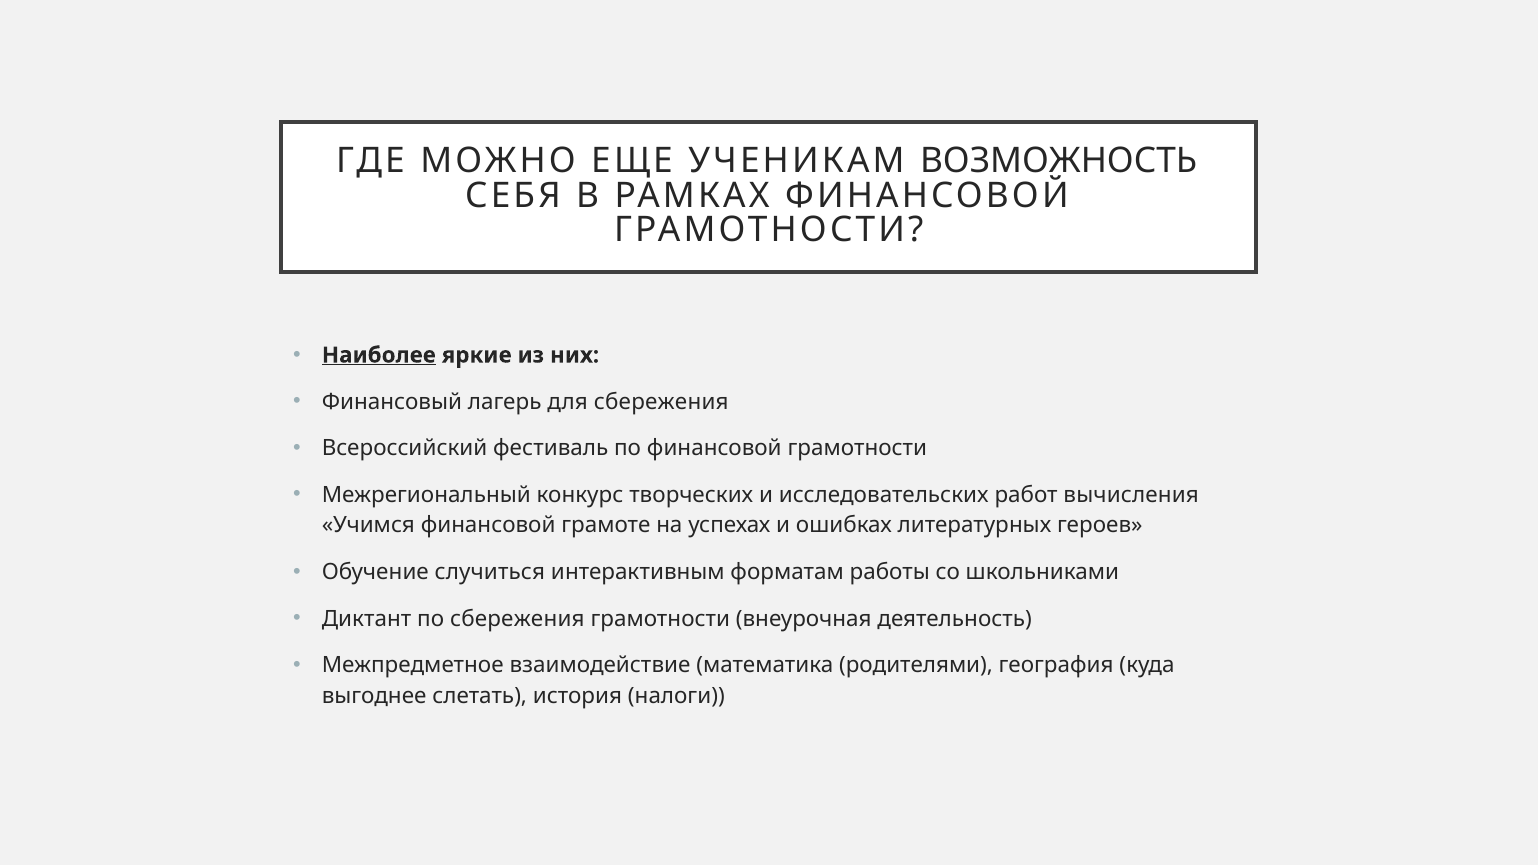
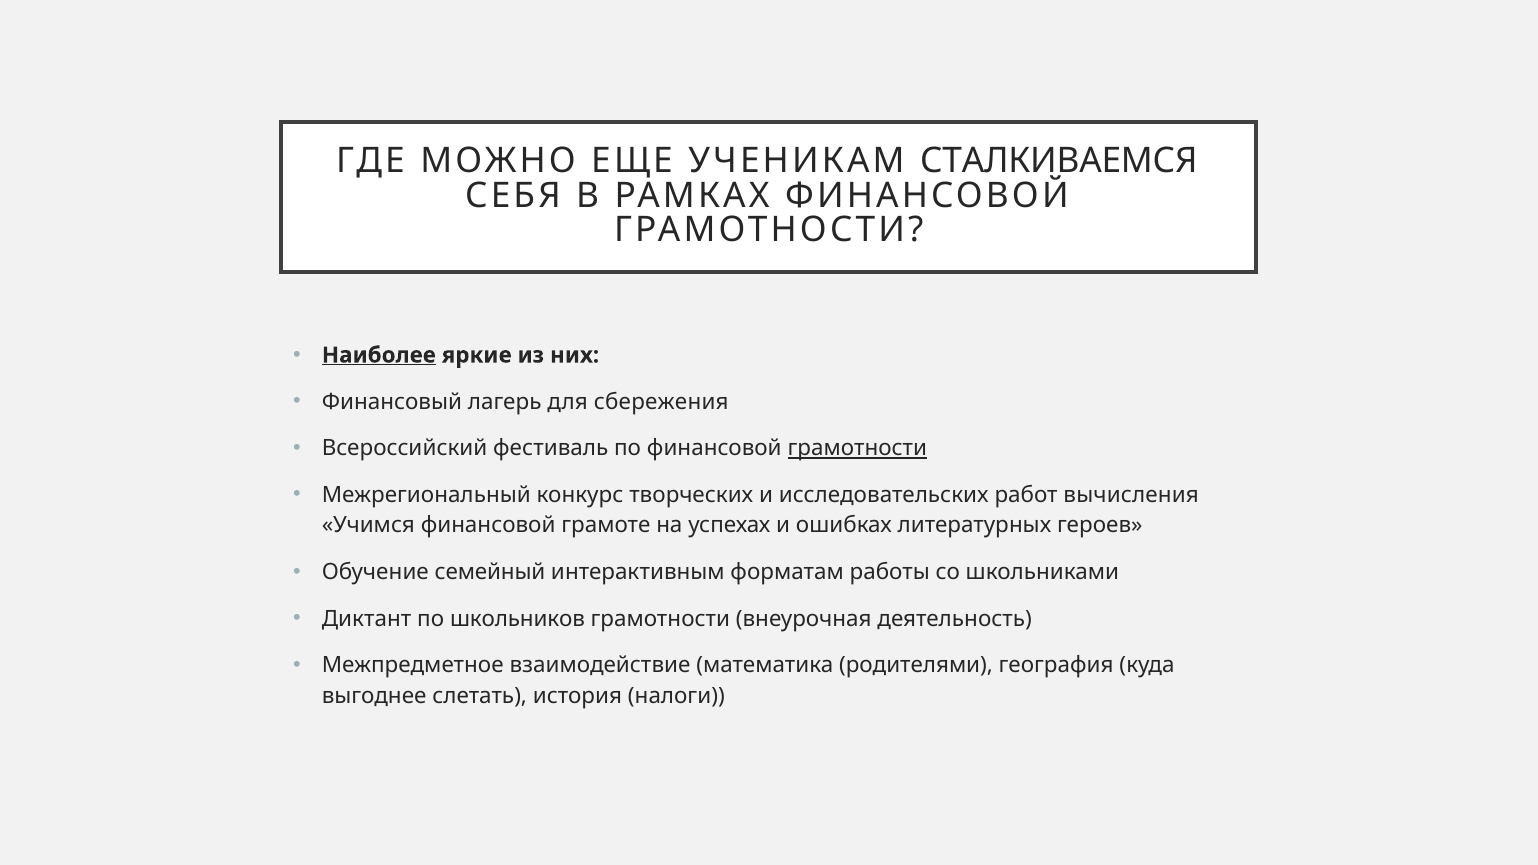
ВОЗМОЖНОСТЬ: ВОЗМОЖНОСТЬ -> СТАЛКИВАЕМСЯ
грамотности at (857, 448) underline: none -> present
случиться: случиться -> семейный
по сбережения: сбережения -> школьников
